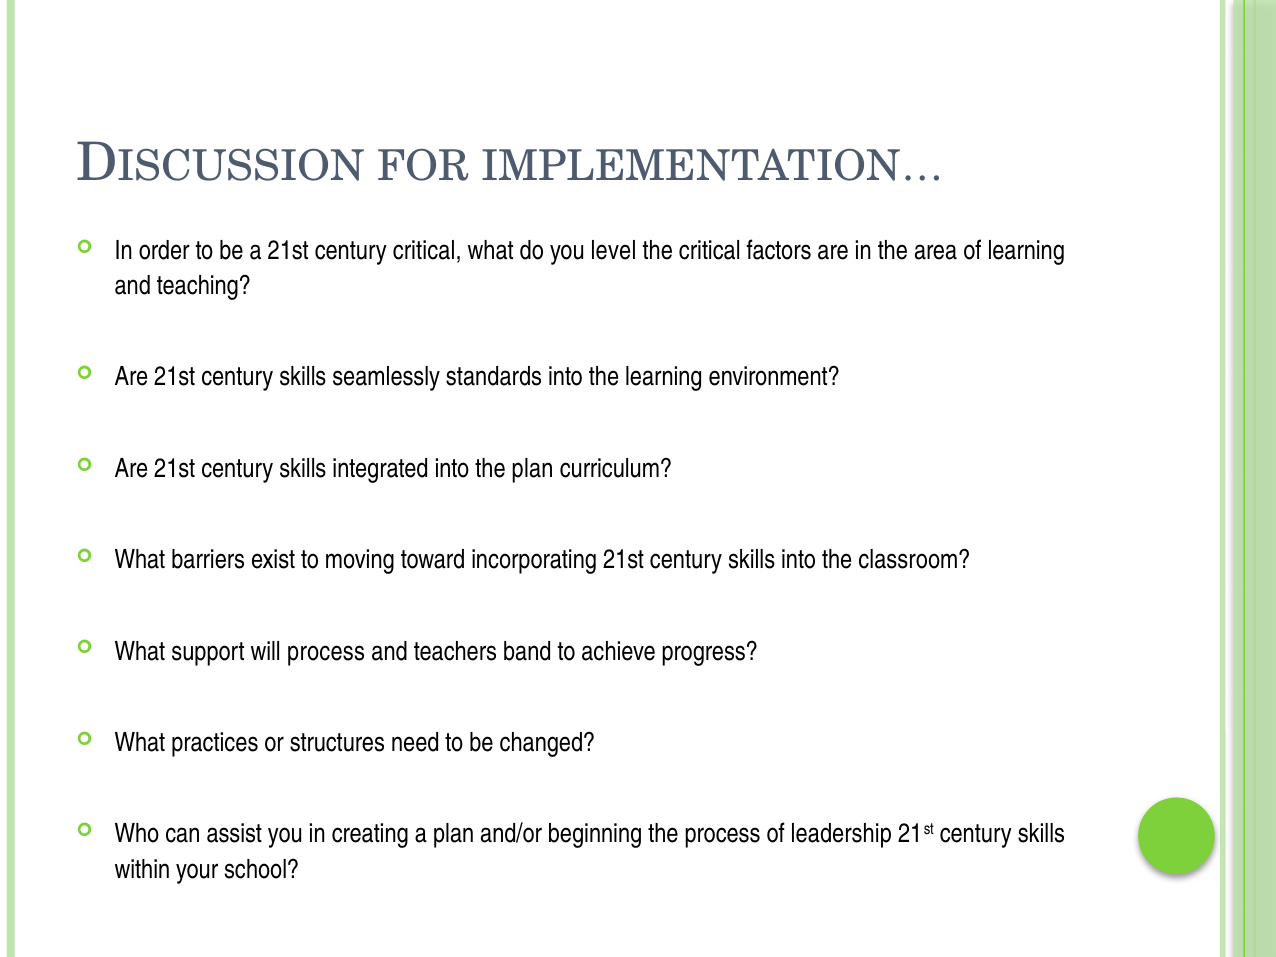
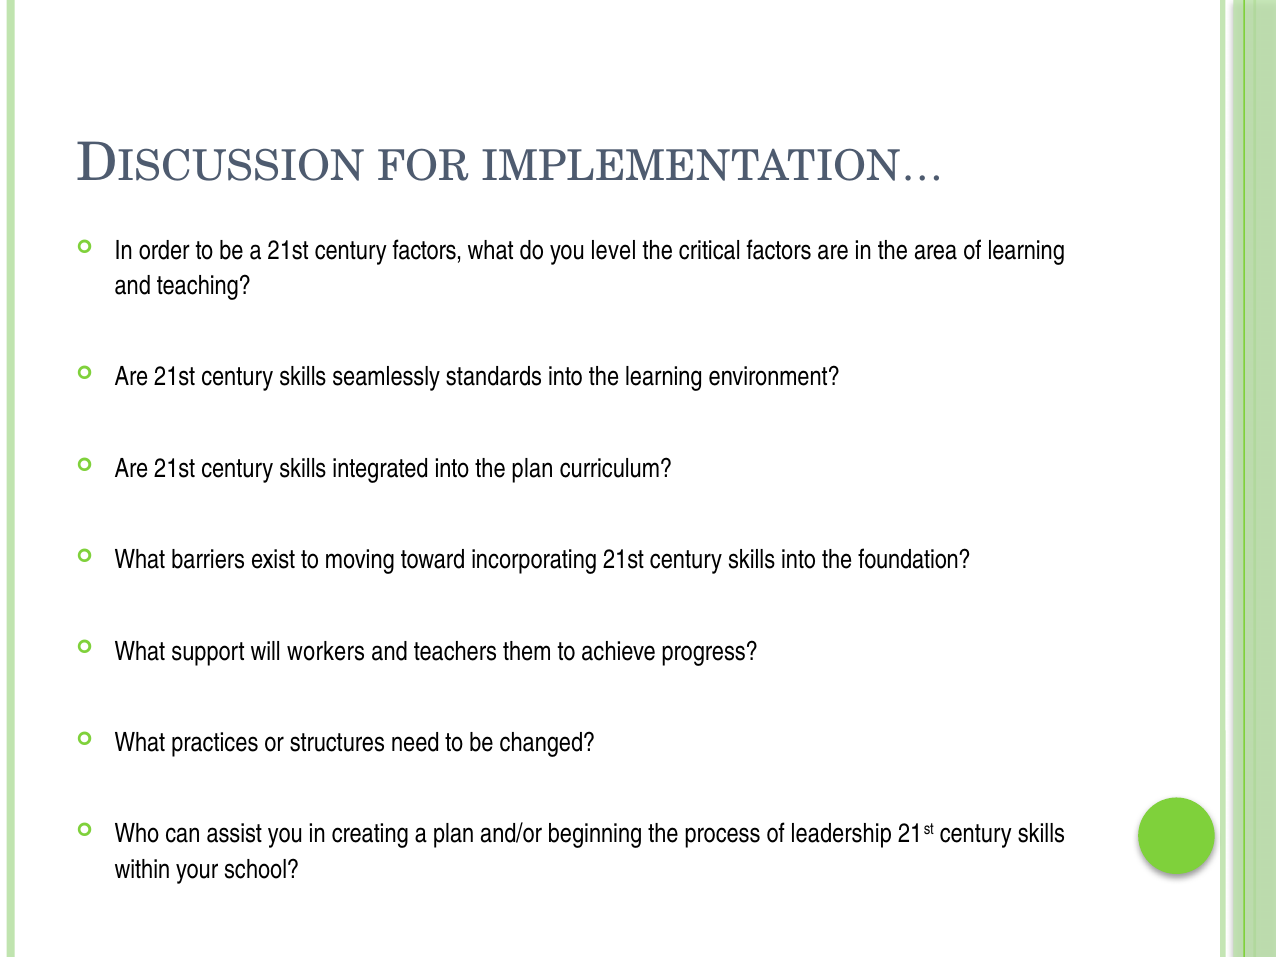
century critical: critical -> factors
classroom: classroom -> foundation
will process: process -> workers
band: band -> them
